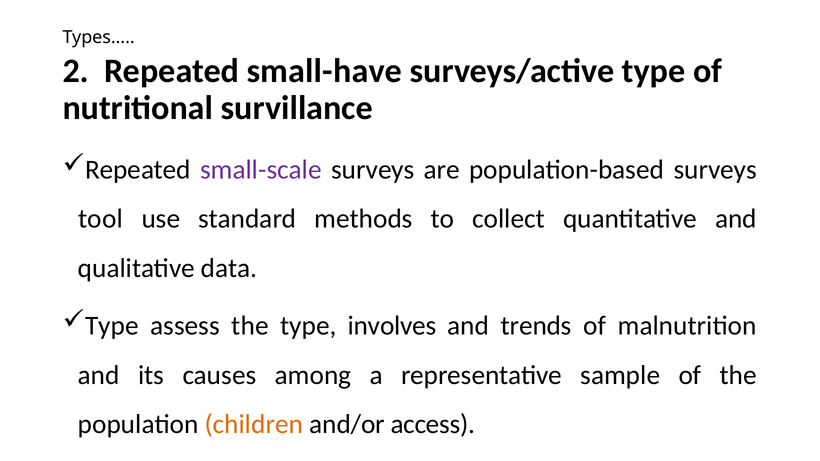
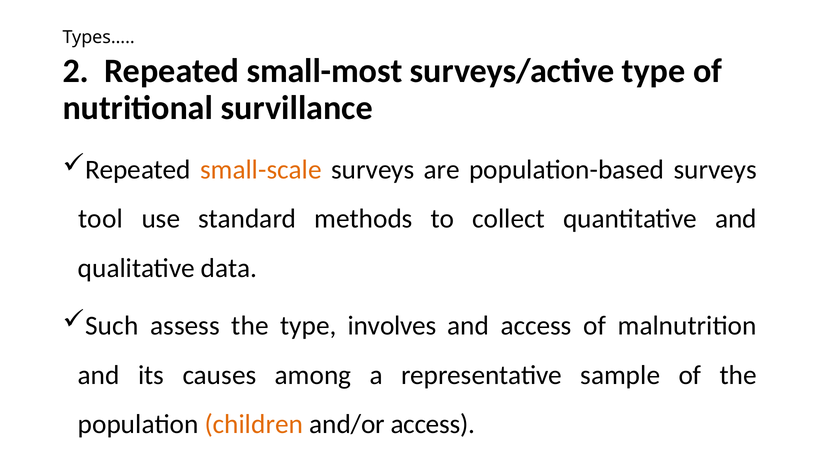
small-have: small-have -> small-most
small-scale colour: purple -> orange
Type at (112, 326): Type -> Such
and trends: trends -> access
